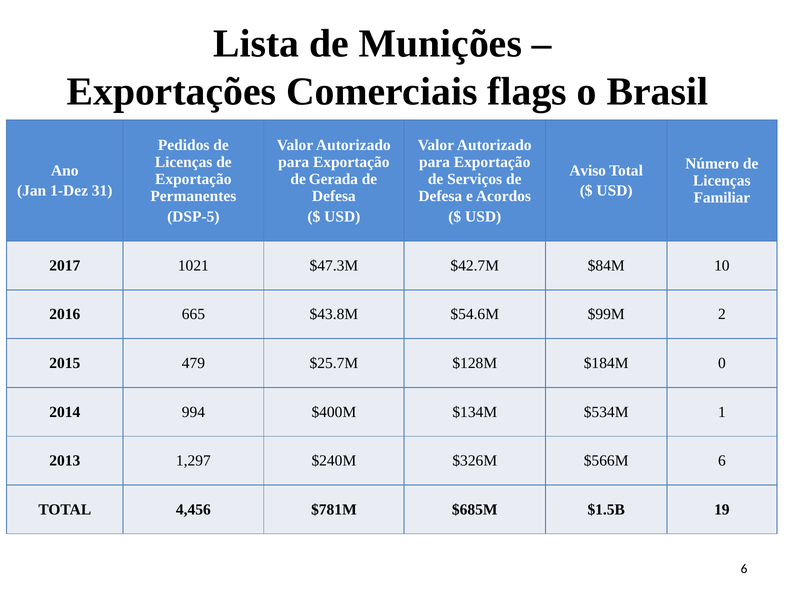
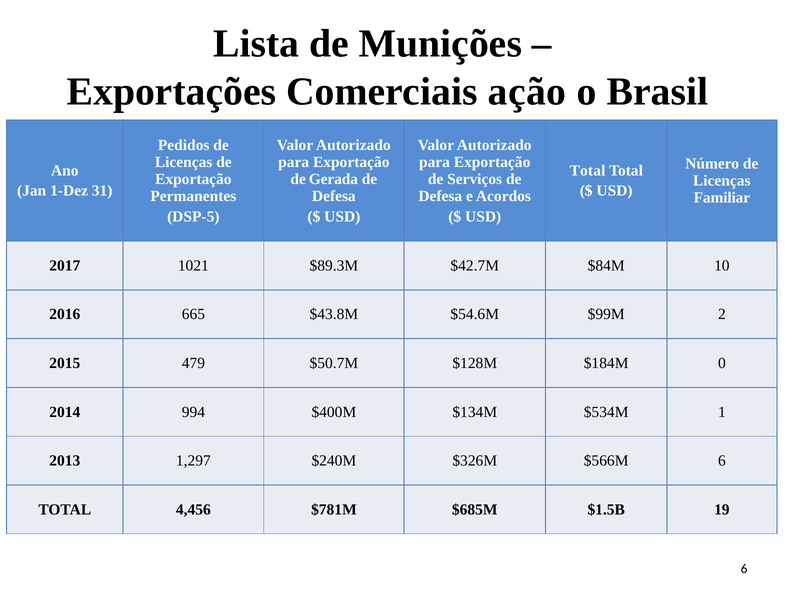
flags: flags -> ação
Aviso at (588, 171): Aviso -> Total
$47.3M: $47.3M -> $89.3M
$25.7M: $25.7M -> $50.7M
